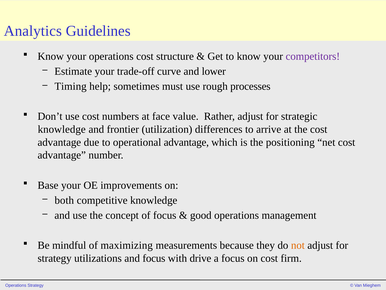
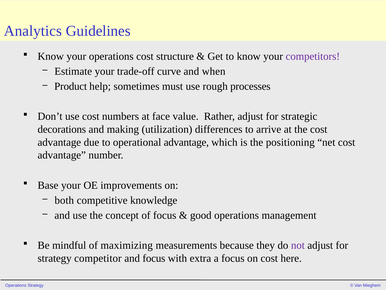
lower: lower -> when
Timing: Timing -> Product
knowledge at (62, 129): knowledge -> decorations
frontier: frontier -> making
not colour: orange -> purple
utilizations: utilizations -> competitor
drive: drive -> extra
firm: firm -> here
